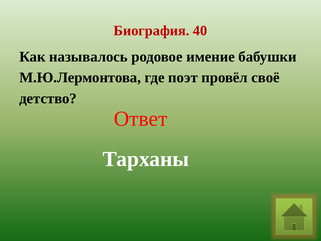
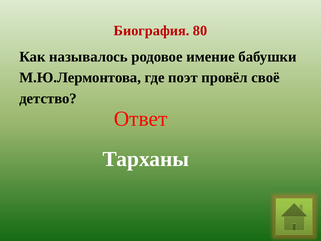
40: 40 -> 80
